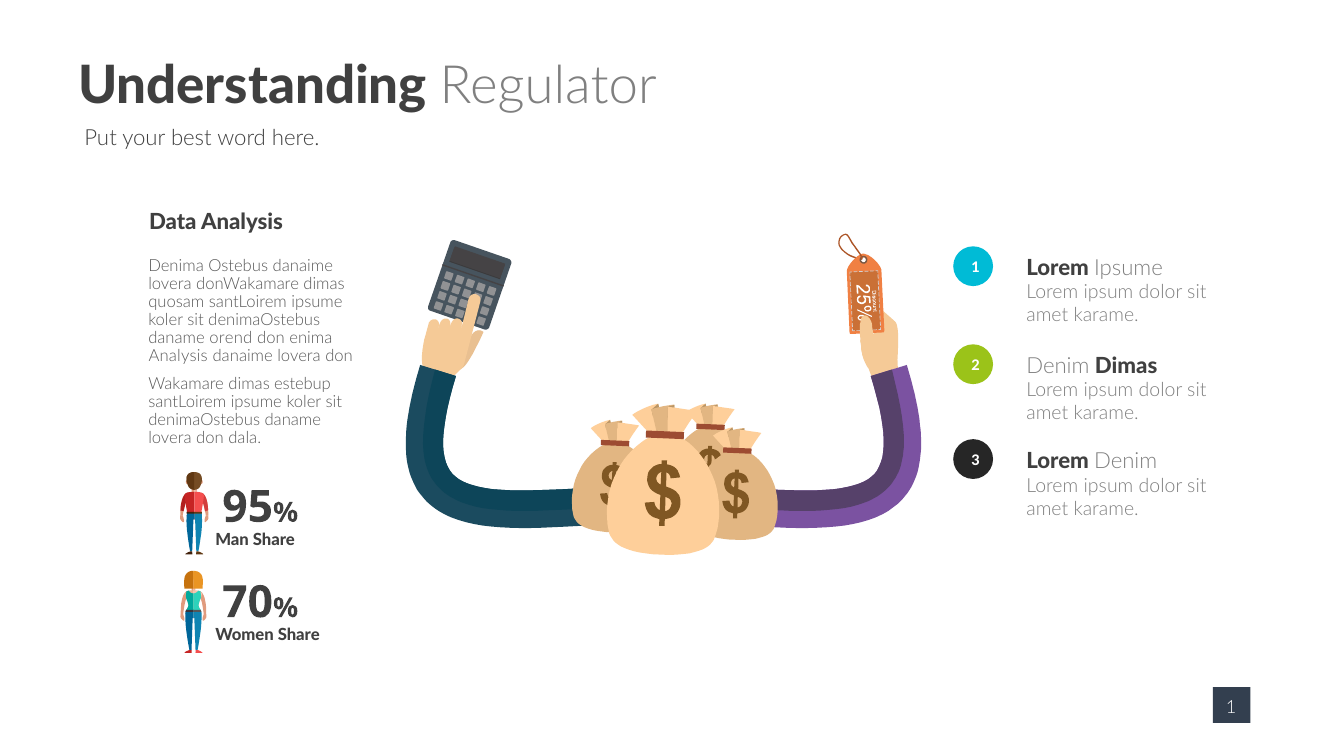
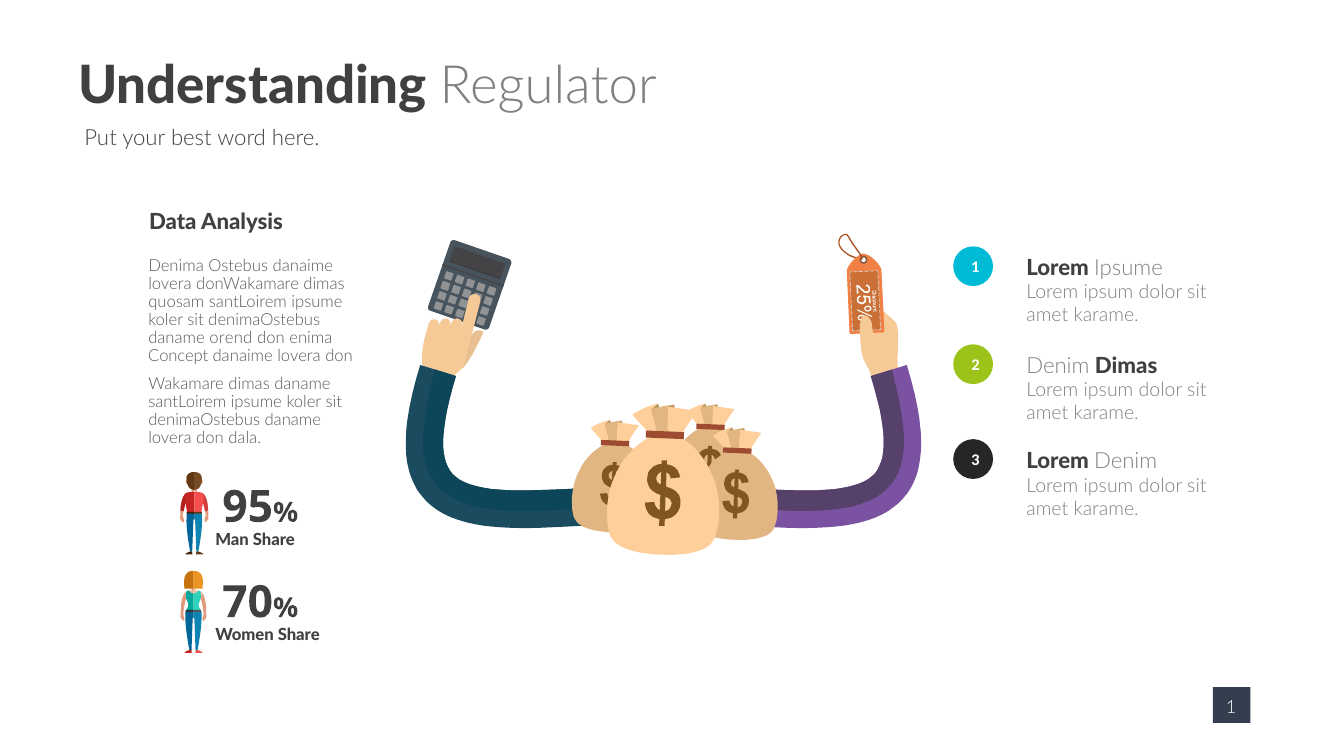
Analysis at (178, 356): Analysis -> Concept
dimas estebup: estebup -> daname
